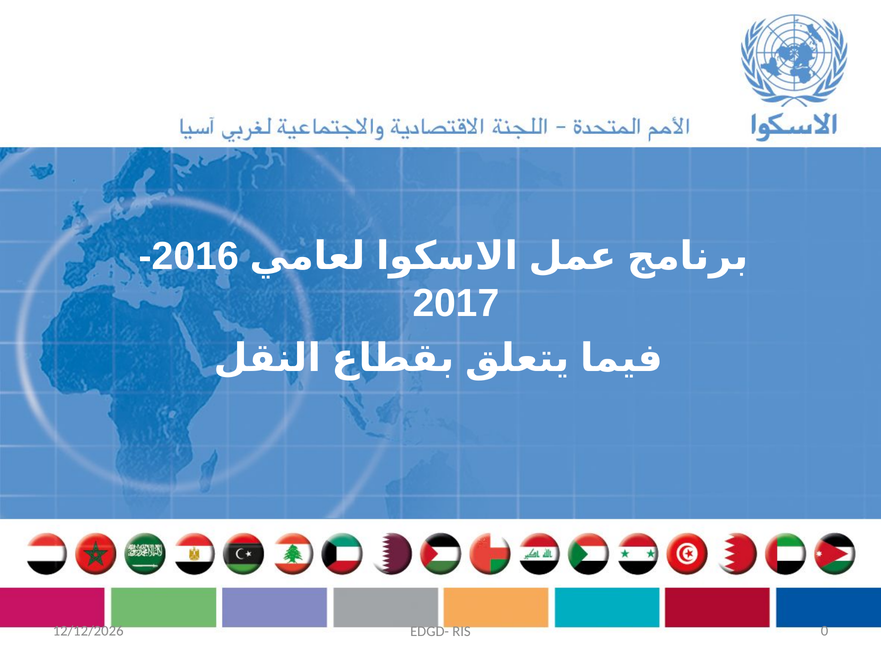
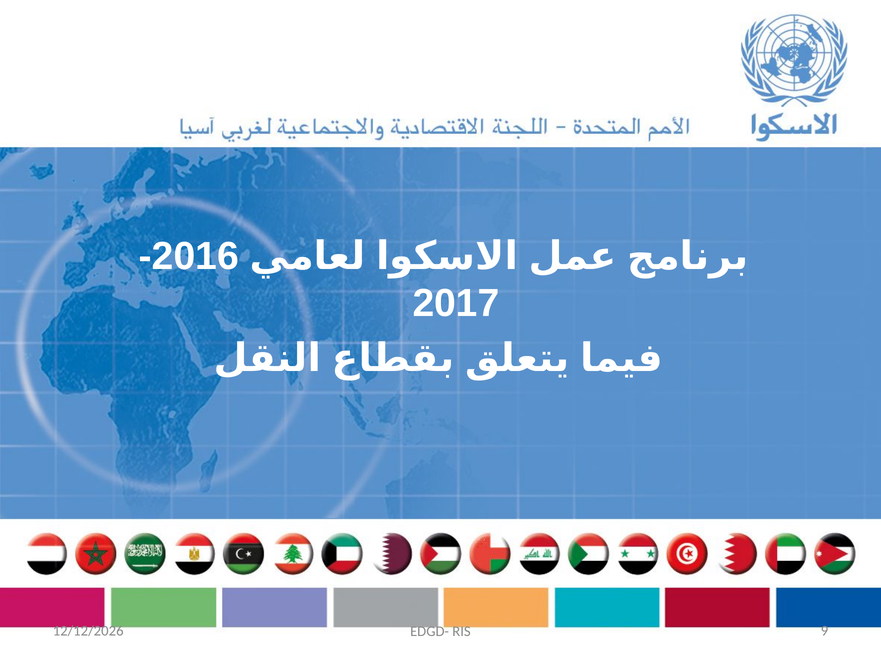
0: 0 -> 9
